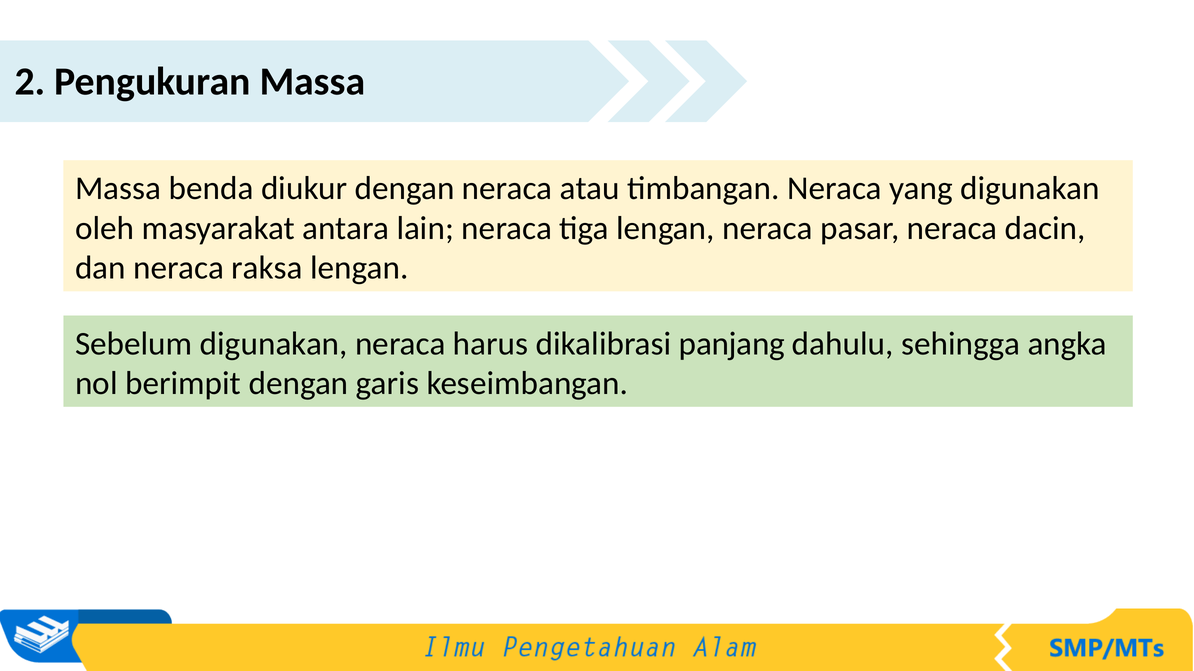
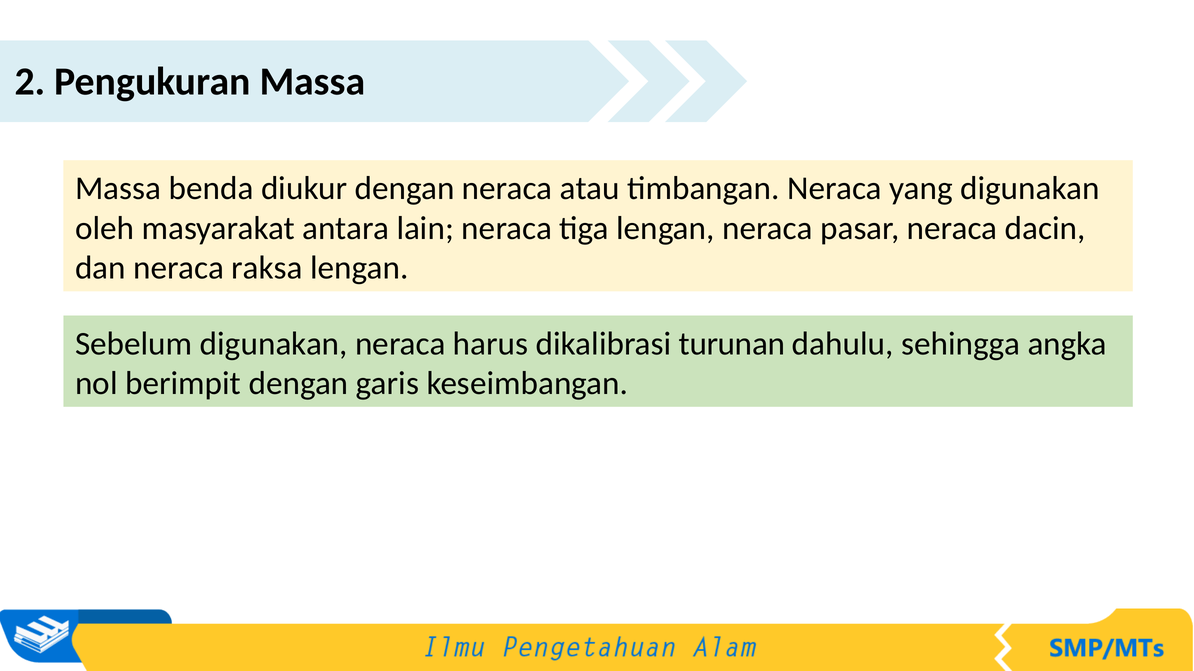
panjang: panjang -> turunan
